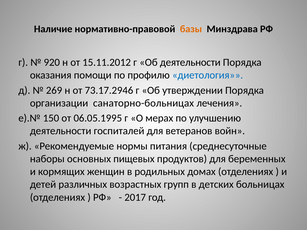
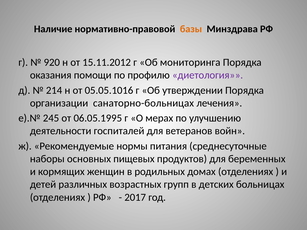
Об деятельности: деятельности -> мониторинга
диетология colour: blue -> purple
269: 269 -> 214
73.17.2946: 73.17.2946 -> 05.05.1016
150: 150 -> 245
